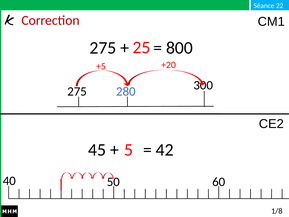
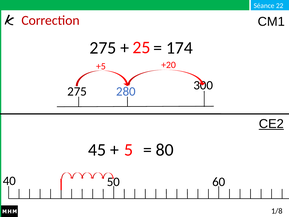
800: 800 -> 174
CE2 underline: none -> present
42: 42 -> 80
